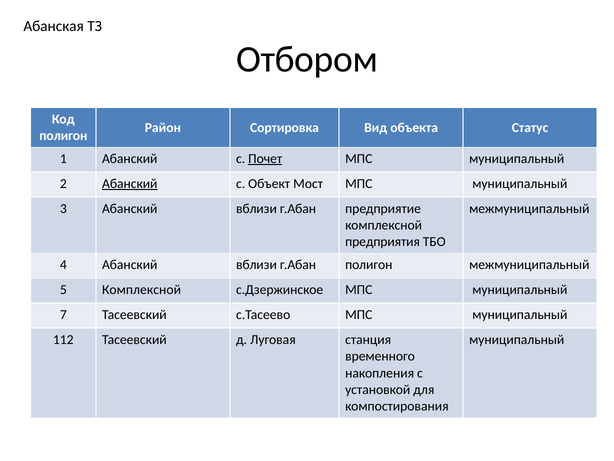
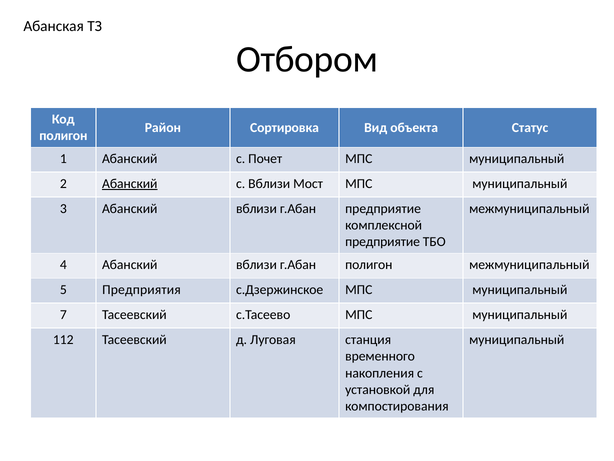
Почет underline: present -> none
с Объект: Объект -> Вблизи
предприятия at (383, 242): предприятия -> предприятие
5 Комплексной: Комплексной -> Предприятия
